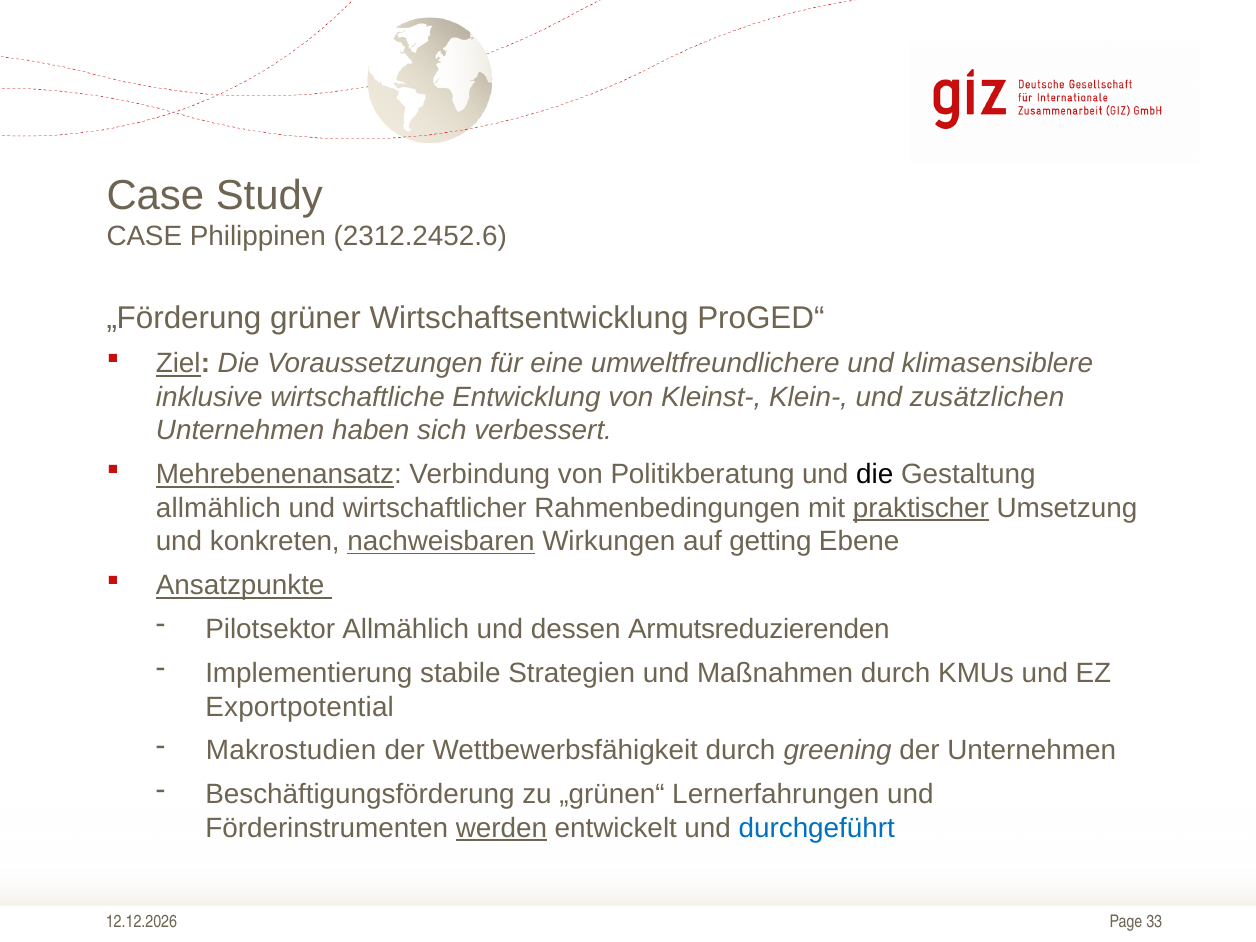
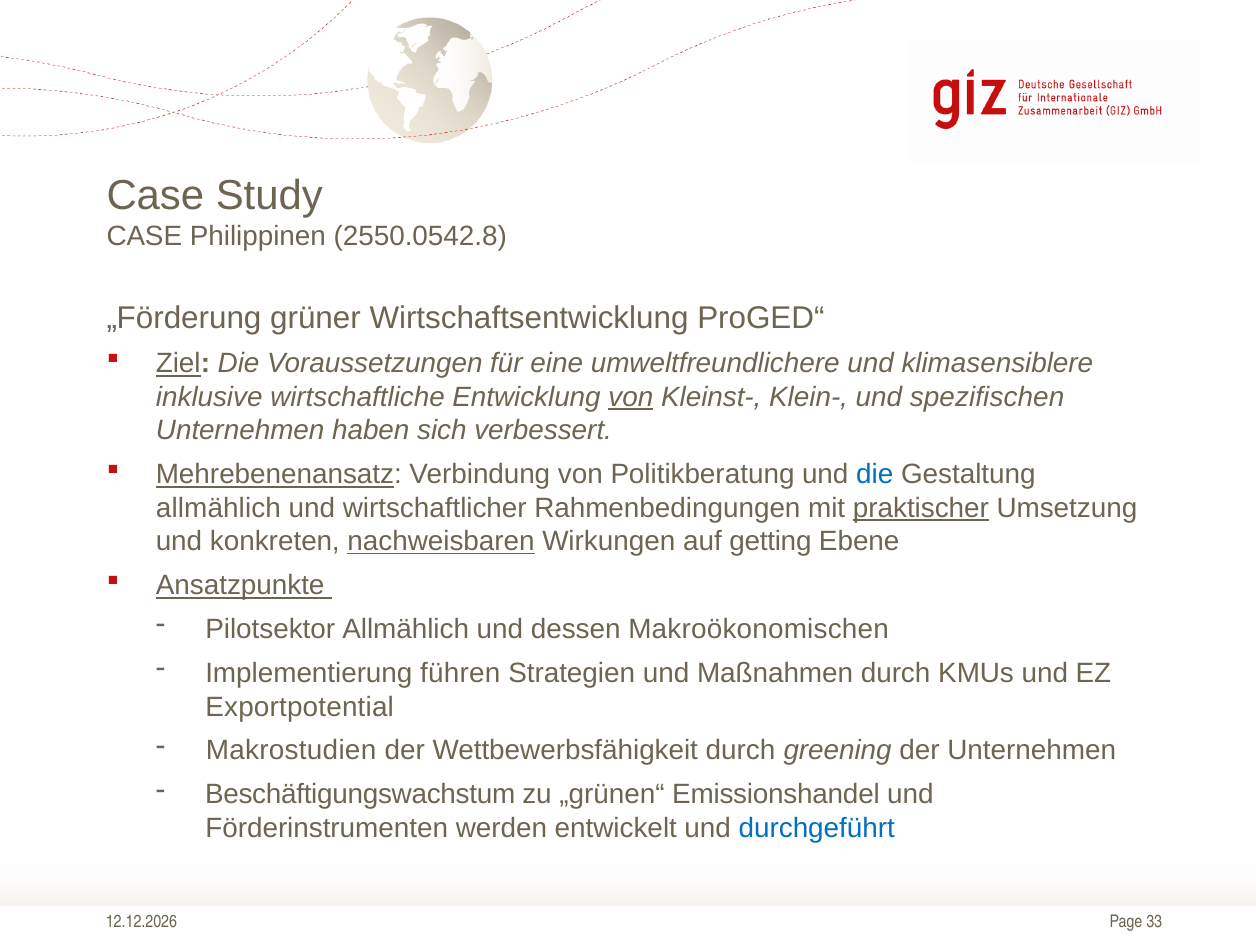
2312.2452.6: 2312.2452.6 -> 2550.0542.8
von at (631, 397) underline: none -> present
zusätzlichen: zusätzlichen -> spezifischen
die at (875, 475) colour: black -> blue
Armutsreduzierenden: Armutsreduzierenden -> Makroökonomischen
stabile: stabile -> führen
Beschäftigungsförderung: Beschäftigungsförderung -> Beschäftigungswachstum
Lernerfahrungen: Lernerfahrungen -> Emissionshandel
werden underline: present -> none
